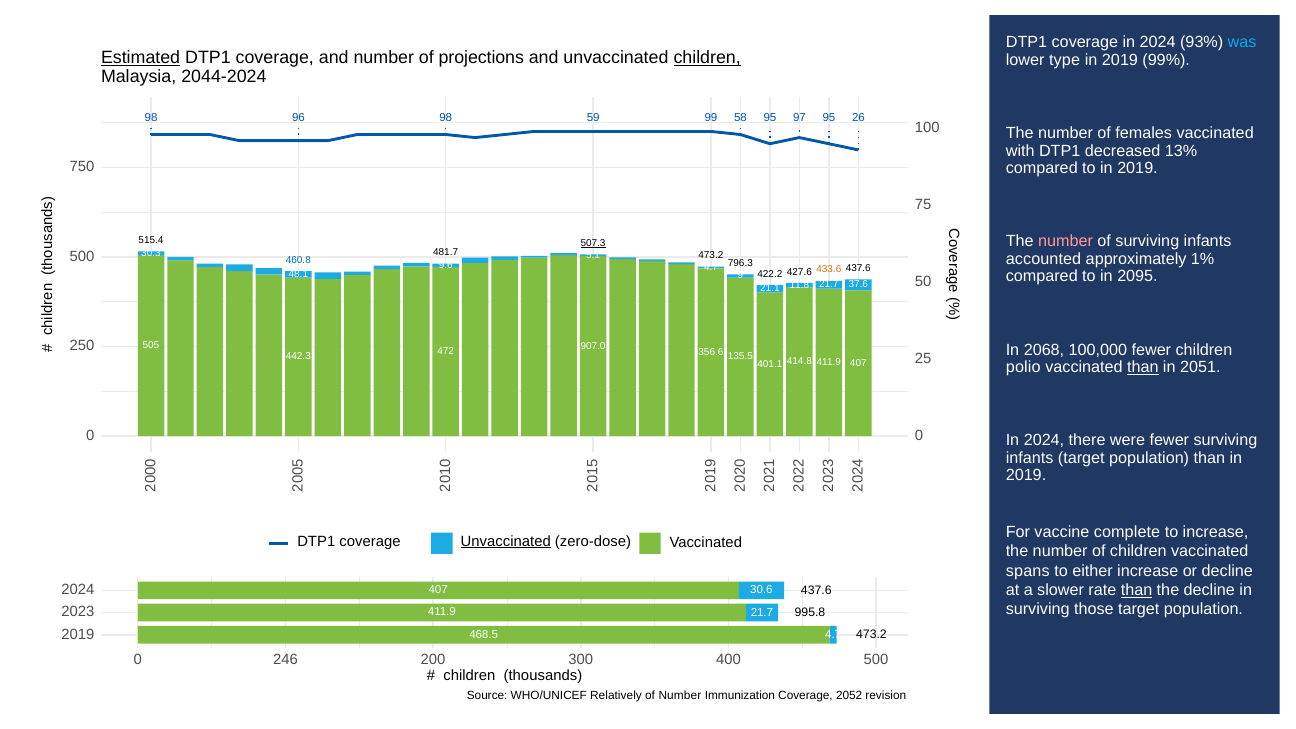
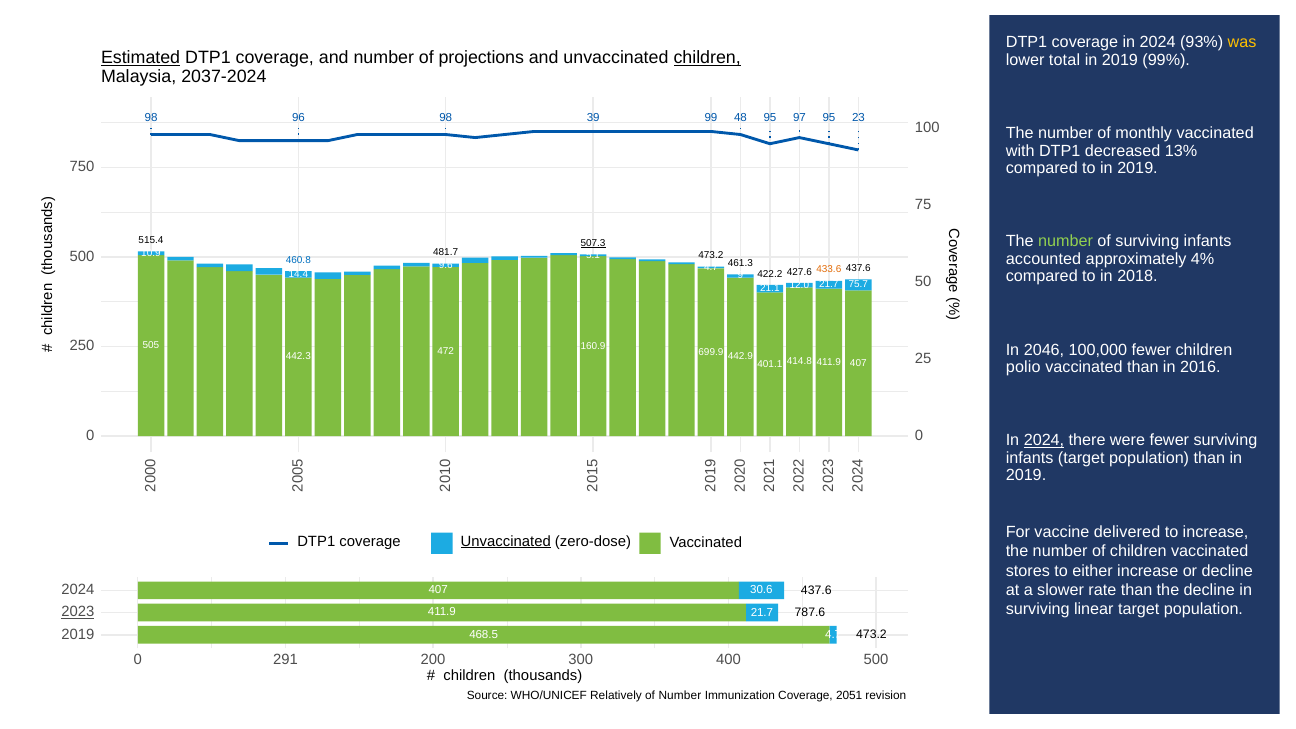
was colour: light blue -> yellow
type: type -> total
2044-2024: 2044-2024 -> 2037-2024
59: 59 -> 39
58: 58 -> 48
26: 26 -> 23
females: females -> monthly
number at (1066, 242) colour: pink -> light green
30.3: 30.3 -> 10.9
1%: 1% -> 4%
796.3: 796.3 -> 461.3
2095: 2095 -> 2018
48.1: 48.1 -> 14.4
37.6: 37.6 -> 75.7
11.8: 11.8 -> 12.0
907.0: 907.0 -> 160.9
2068: 2068 -> 2046
356.6: 356.6 -> 699.9
135.5: 135.5 -> 442.9
than at (1143, 367) underline: present -> none
2051: 2051 -> 2016
2024 at (1044, 441) underline: none -> present
complete: complete -> delivered
spans: spans -> stores
than at (1137, 590) underline: present -> none
those: those -> linear
2023 underline: none -> present
995.8: 995.8 -> 787.6
246: 246 -> 291
2052: 2052 -> 2051
